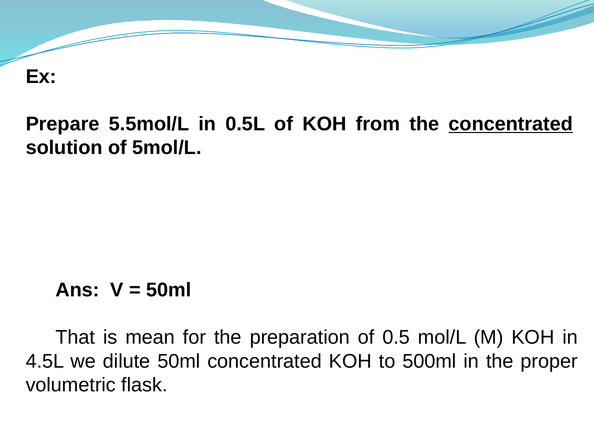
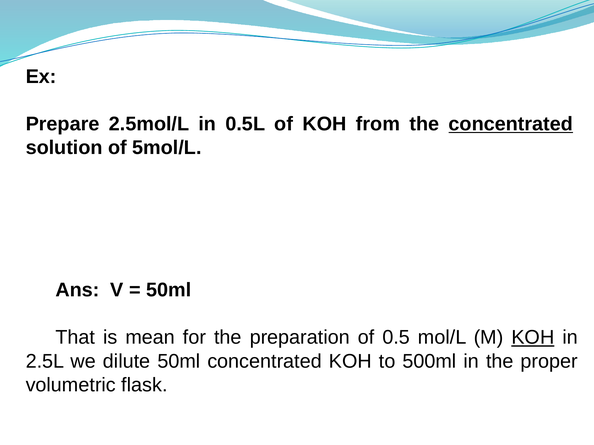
5.5mol/L: 5.5mol/L -> 2.5mol/L
KOH at (533, 338) underline: none -> present
4.5L: 4.5L -> 2.5L
